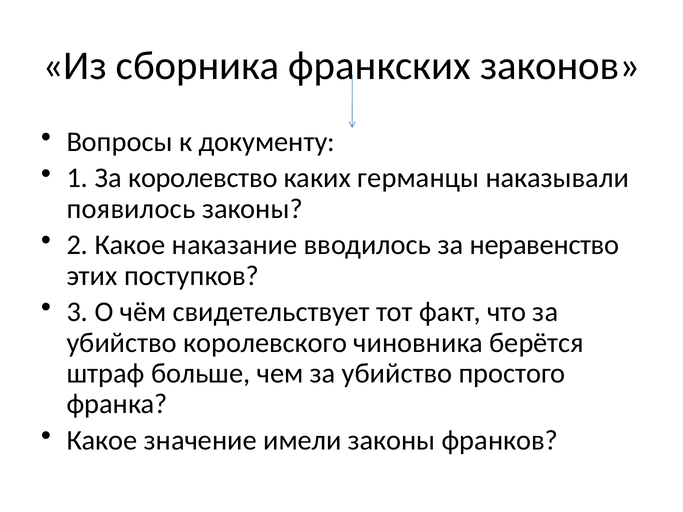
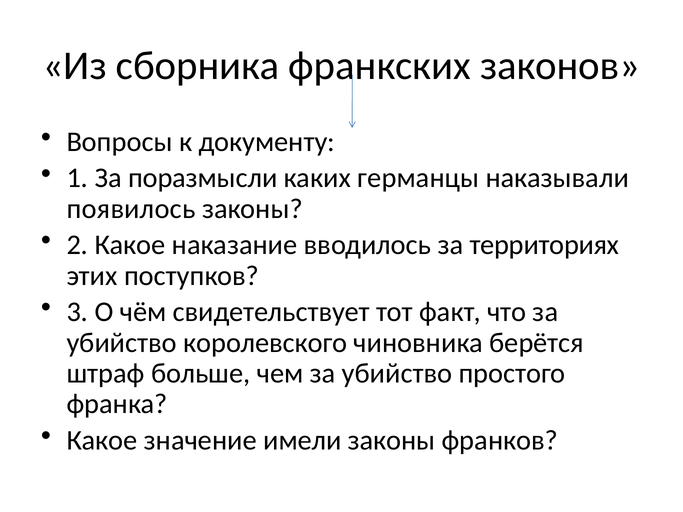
королевство: королевство -> поразмысли
неравенство: неравенство -> территориях
